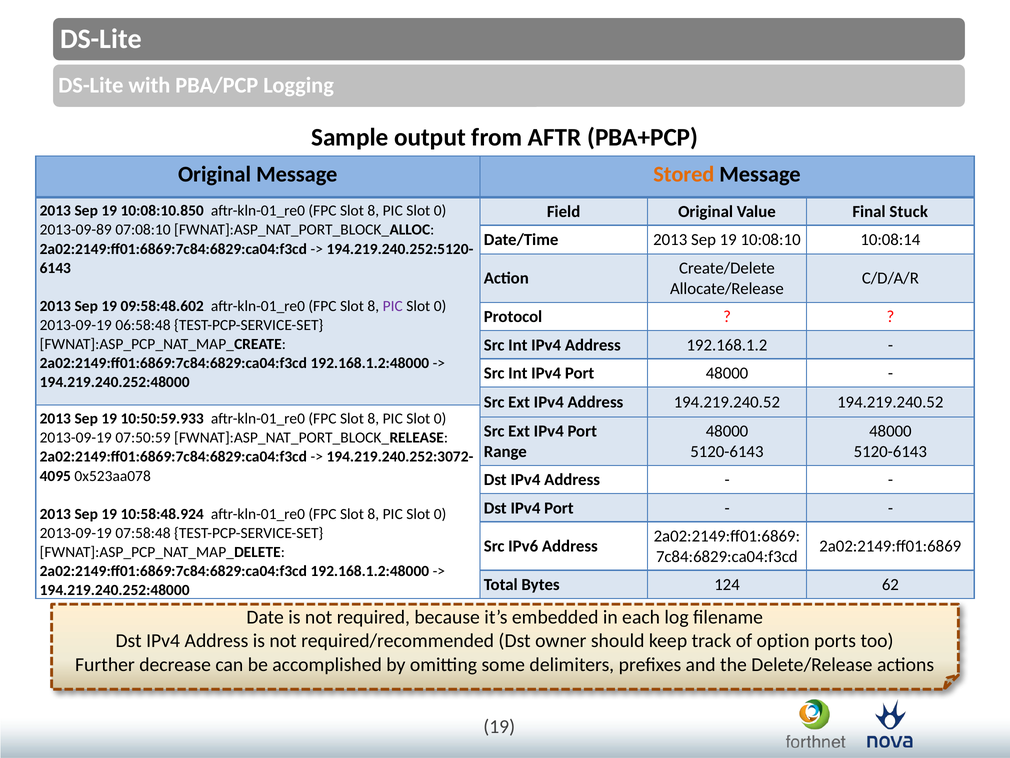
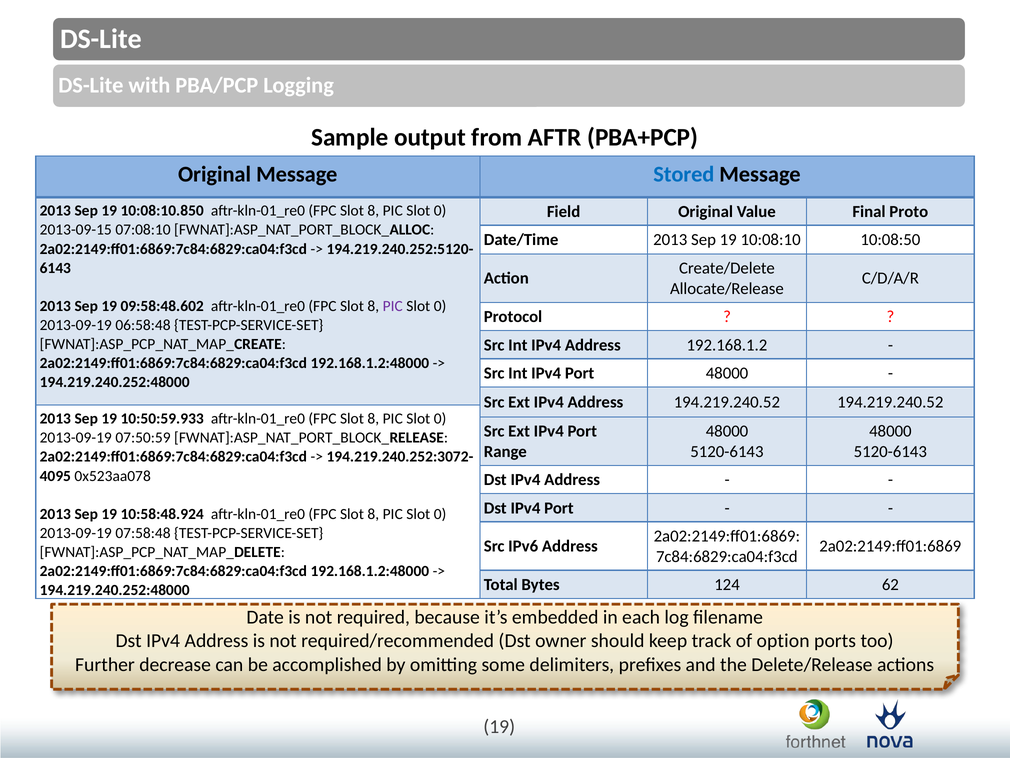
Stored colour: orange -> blue
Stuck: Stuck -> Proto
2013-09-89: 2013-09-89 -> 2013-09-15
10:08:14: 10:08:14 -> 10:08:50
